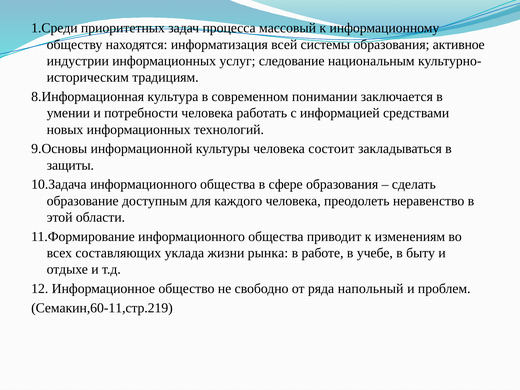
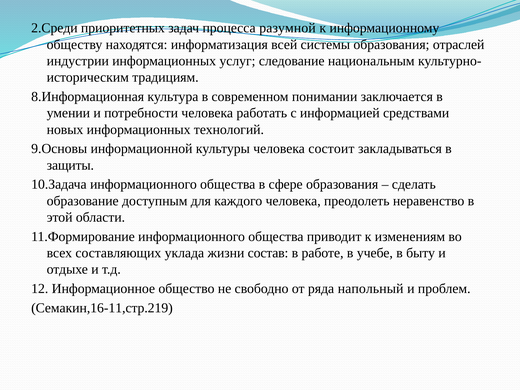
1.Среди: 1.Среди -> 2.Среди
массовый: массовый -> разумной
активное: активное -> отраслей
рынка: рынка -> состав
Семакин,60-11,стр.219: Семакин,60-11,стр.219 -> Семакин,16-11,стр.219
